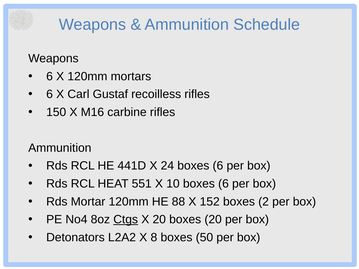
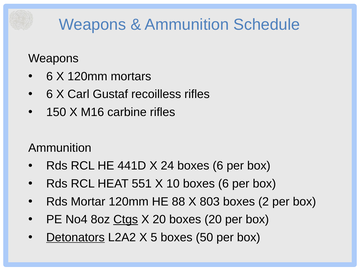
152: 152 -> 803
Detonators underline: none -> present
8: 8 -> 5
